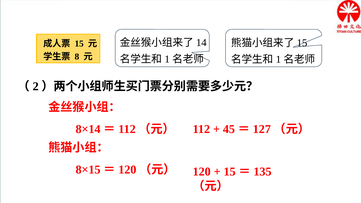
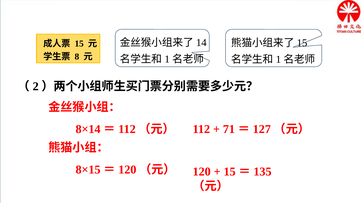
45: 45 -> 71
